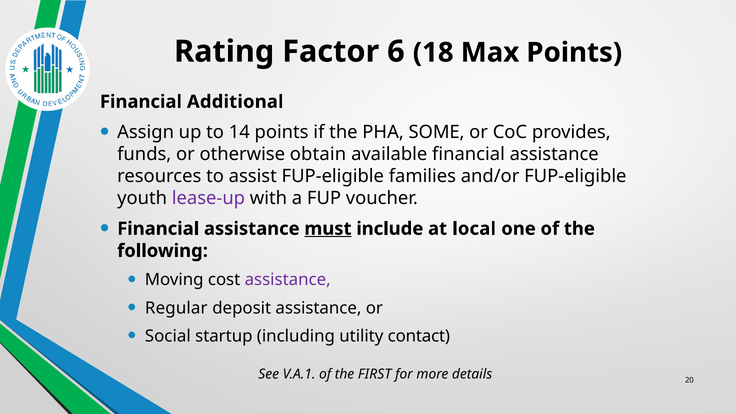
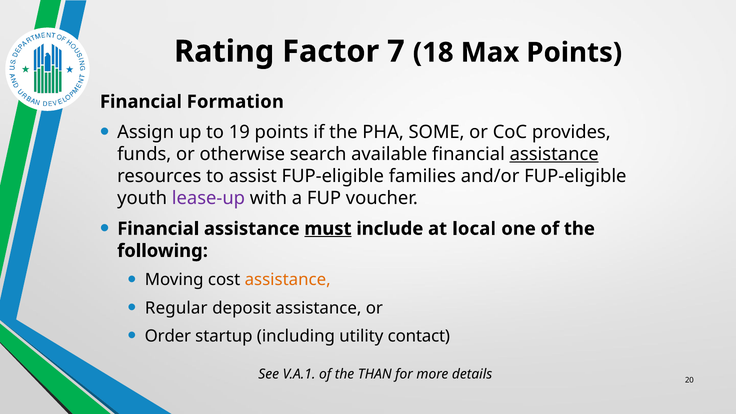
6: 6 -> 7
Additional: Additional -> Formation
14: 14 -> 19
obtain: obtain -> search
assistance at (554, 154) underline: none -> present
assistance at (288, 280) colour: purple -> orange
Social: Social -> Order
FIRST: FIRST -> THAN
